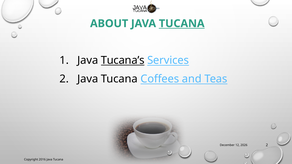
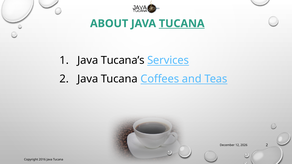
Tucana’s underline: present -> none
